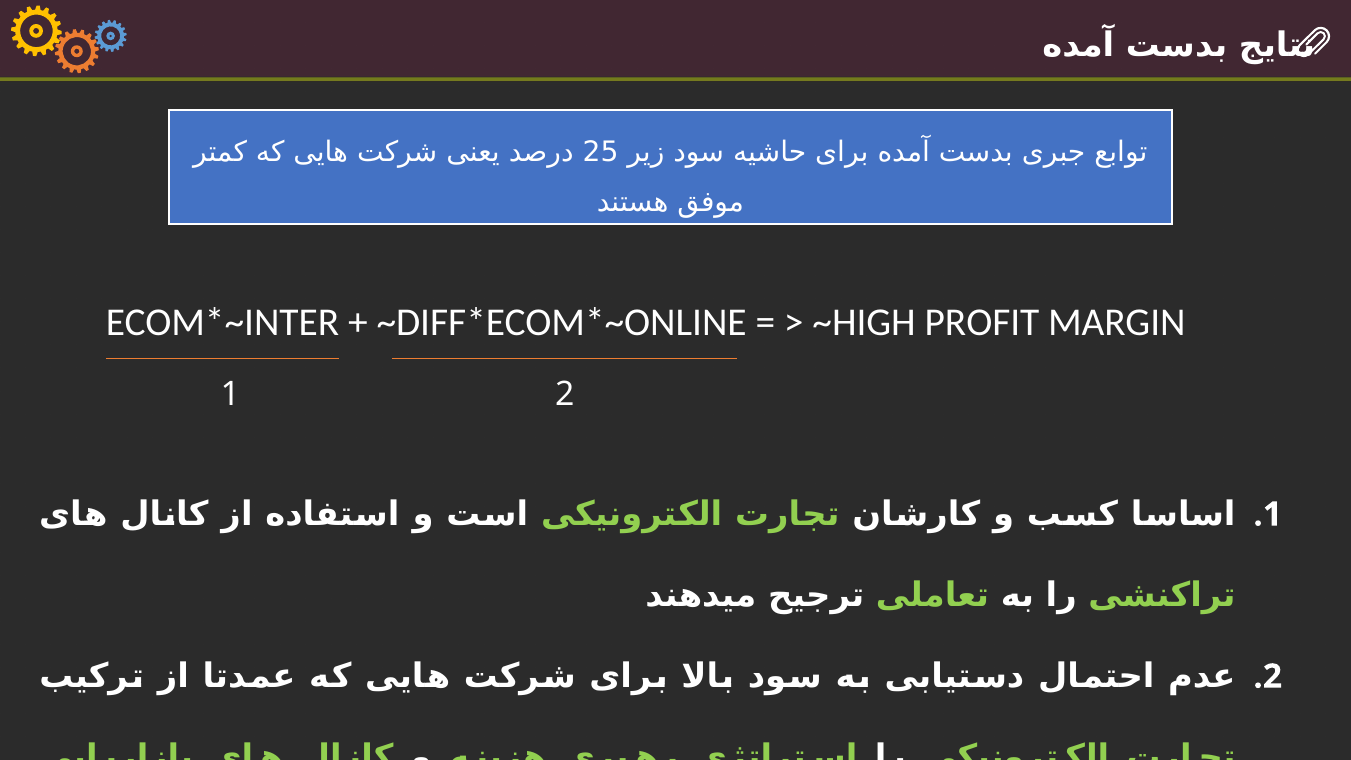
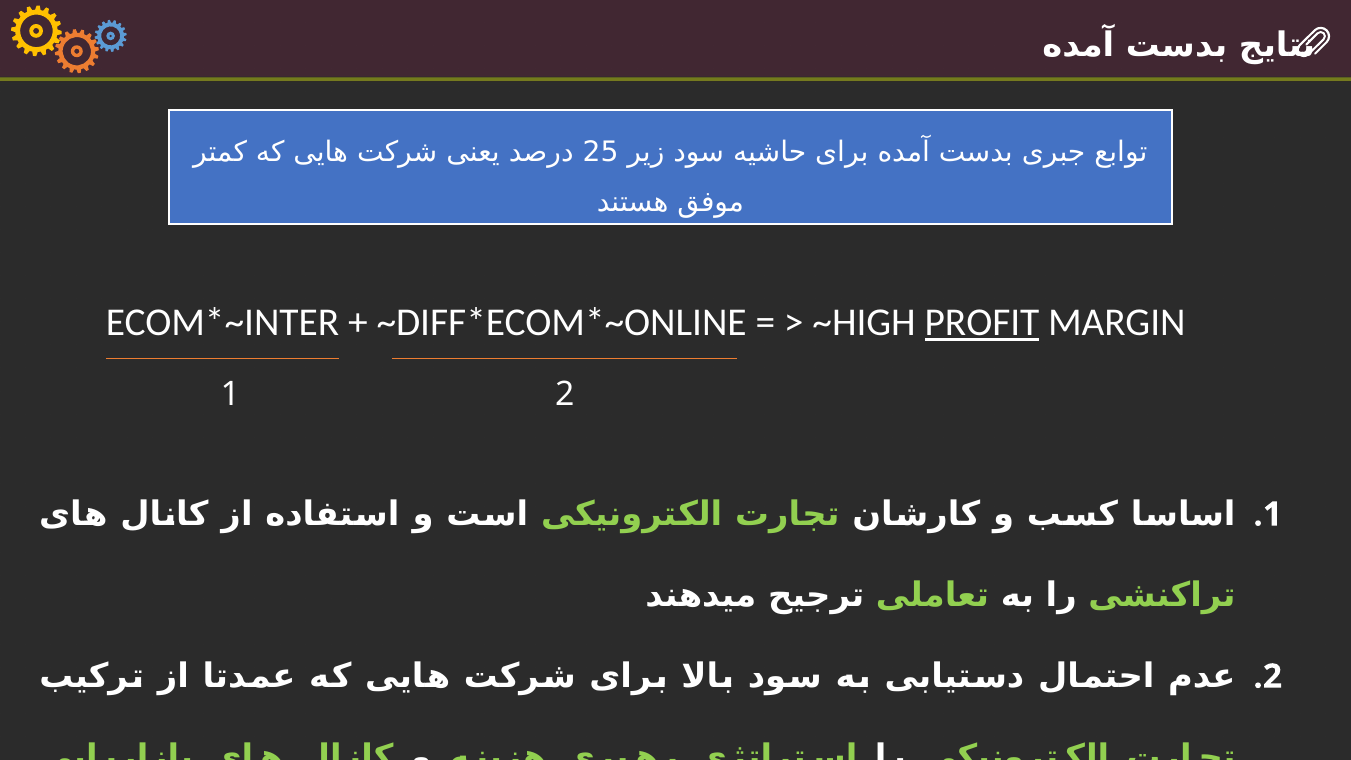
PROFIT underline: none -> present
